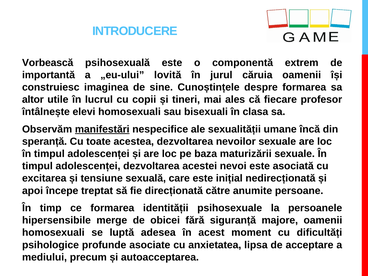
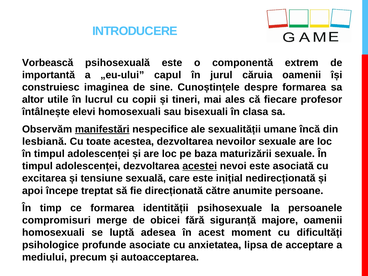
lovită: lovită -> capul
speranță: speranță -> lesbiană
acestei underline: none -> present
hipersensibile: hipersensibile -> compromisuri
